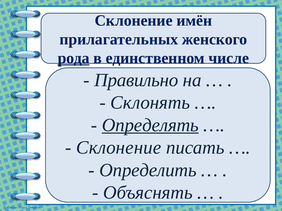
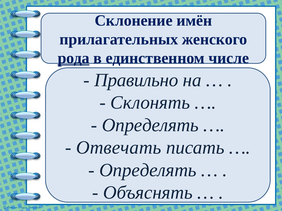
Определять at (150, 125) underline: present -> none
Склонение at (119, 148): Склонение -> Отвечать
Определить at (148, 170): Определить -> Определять
